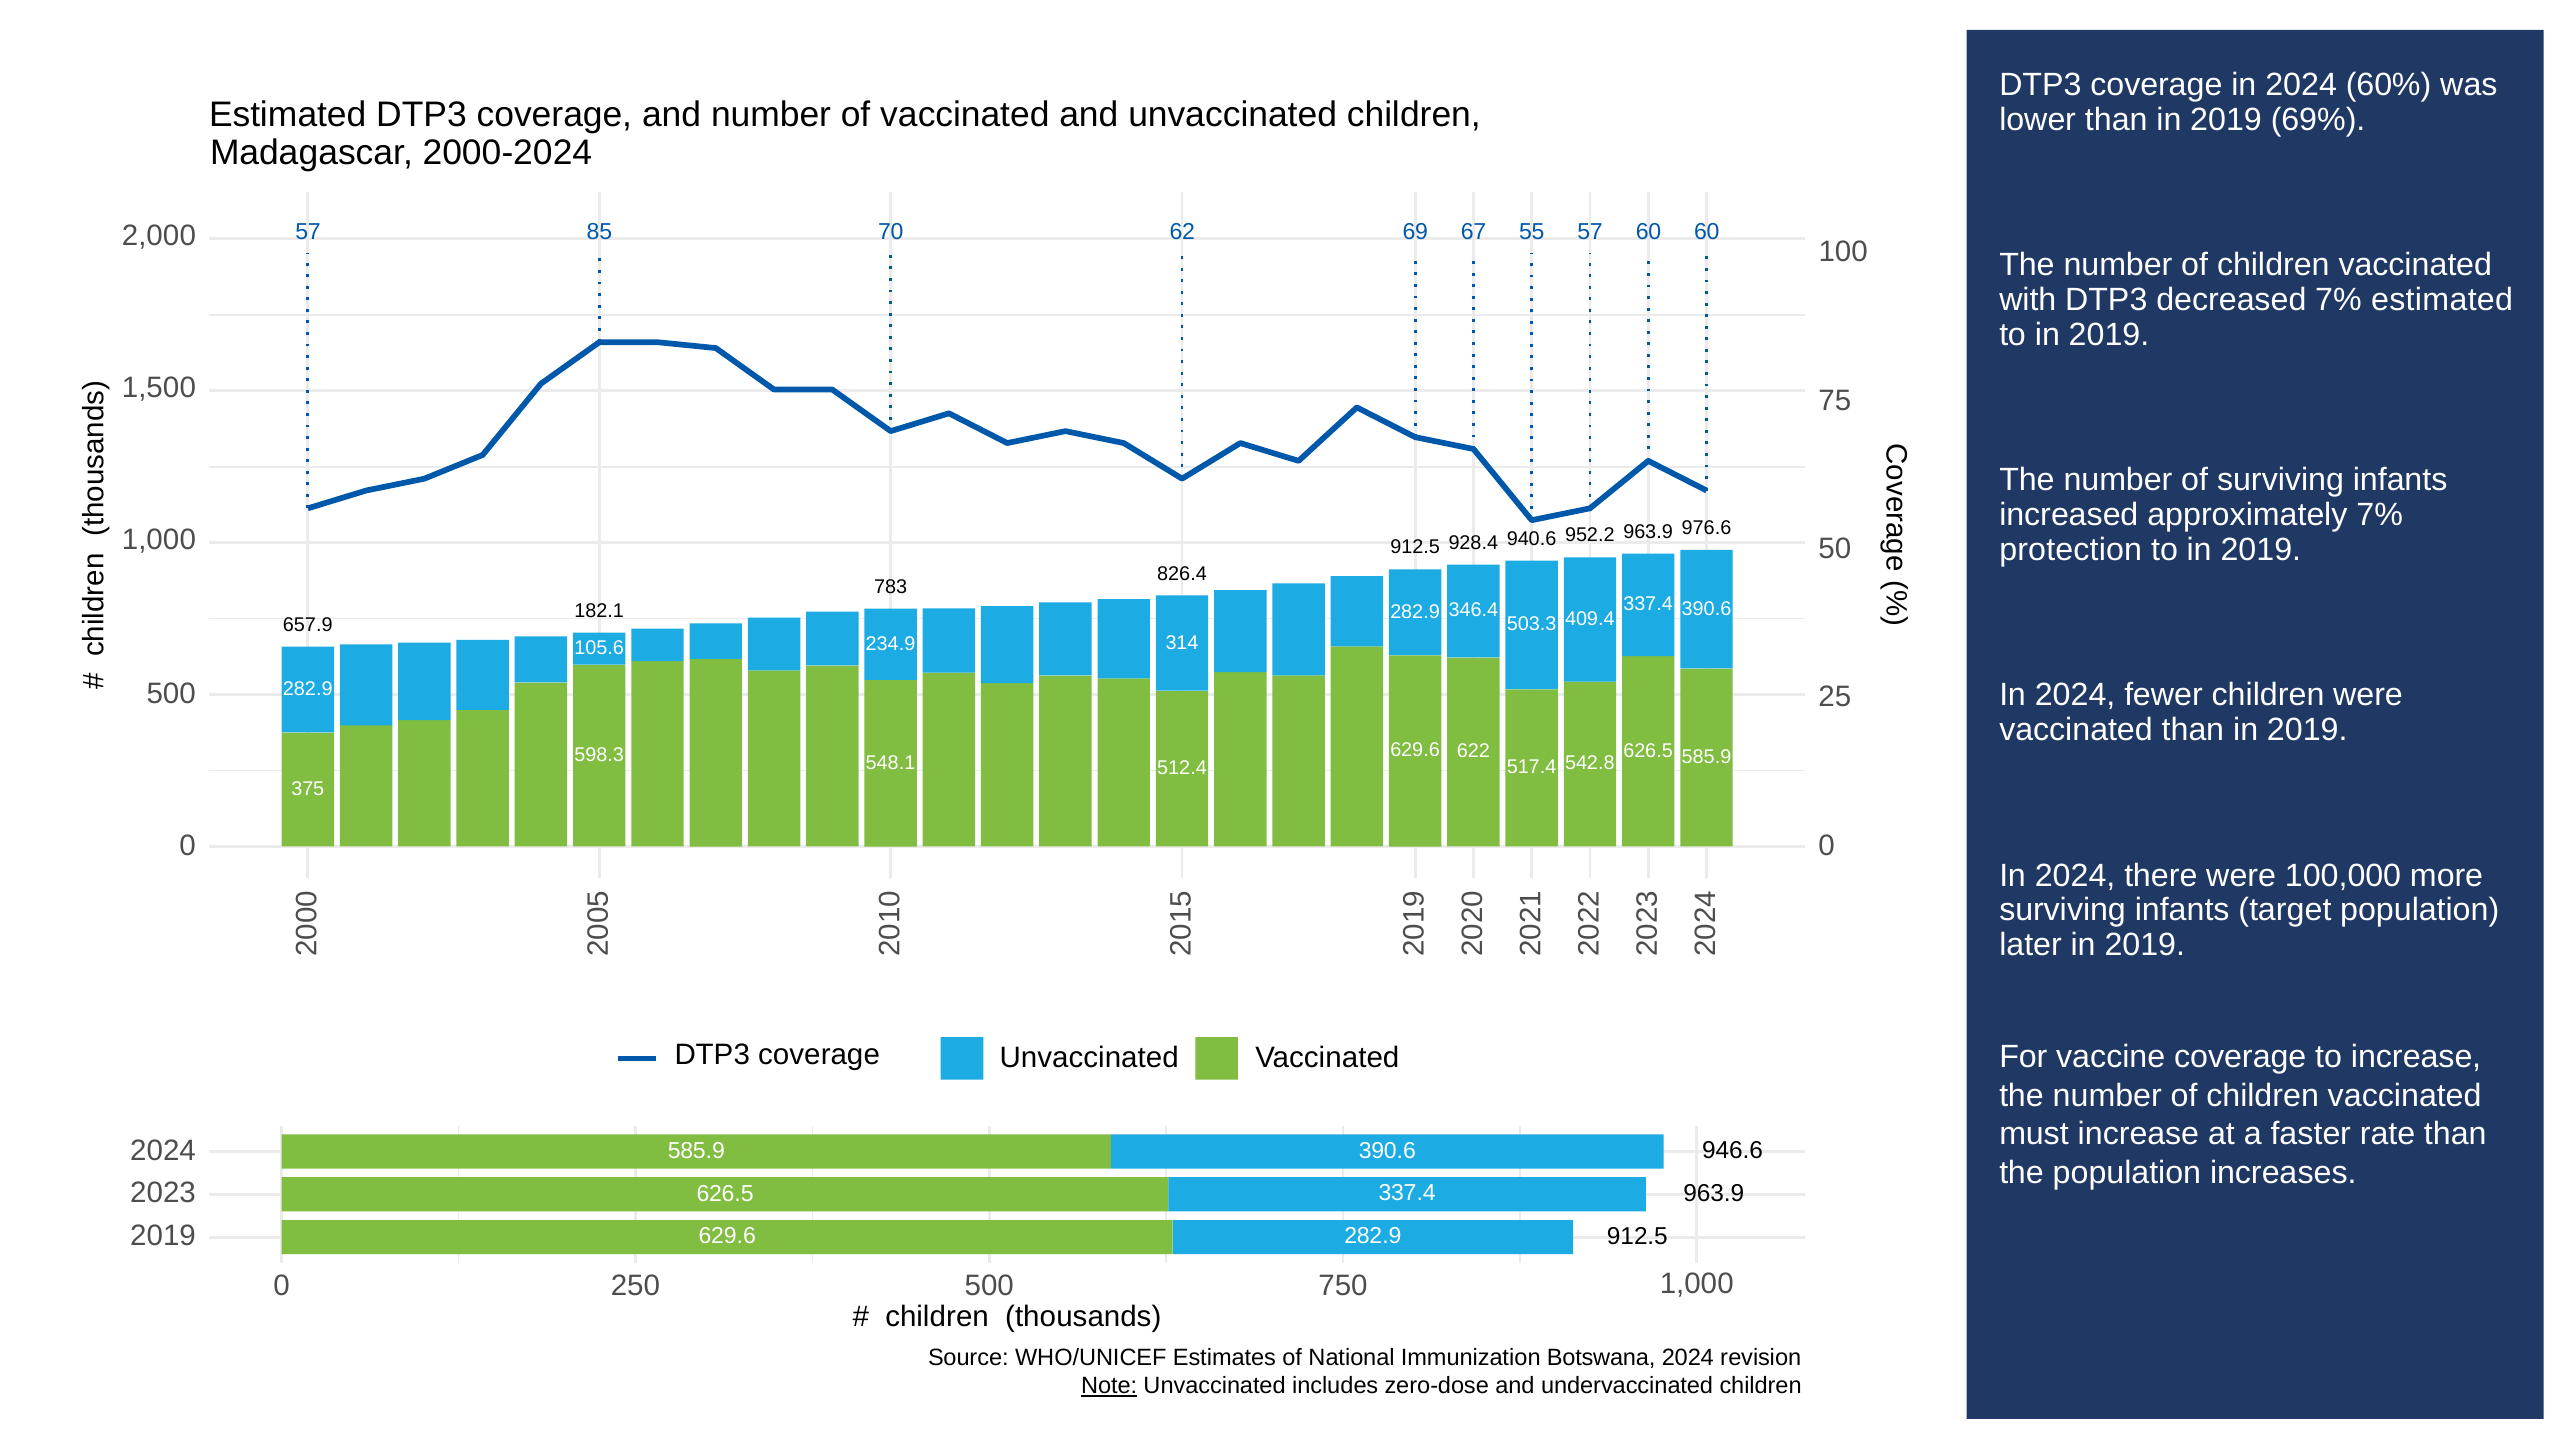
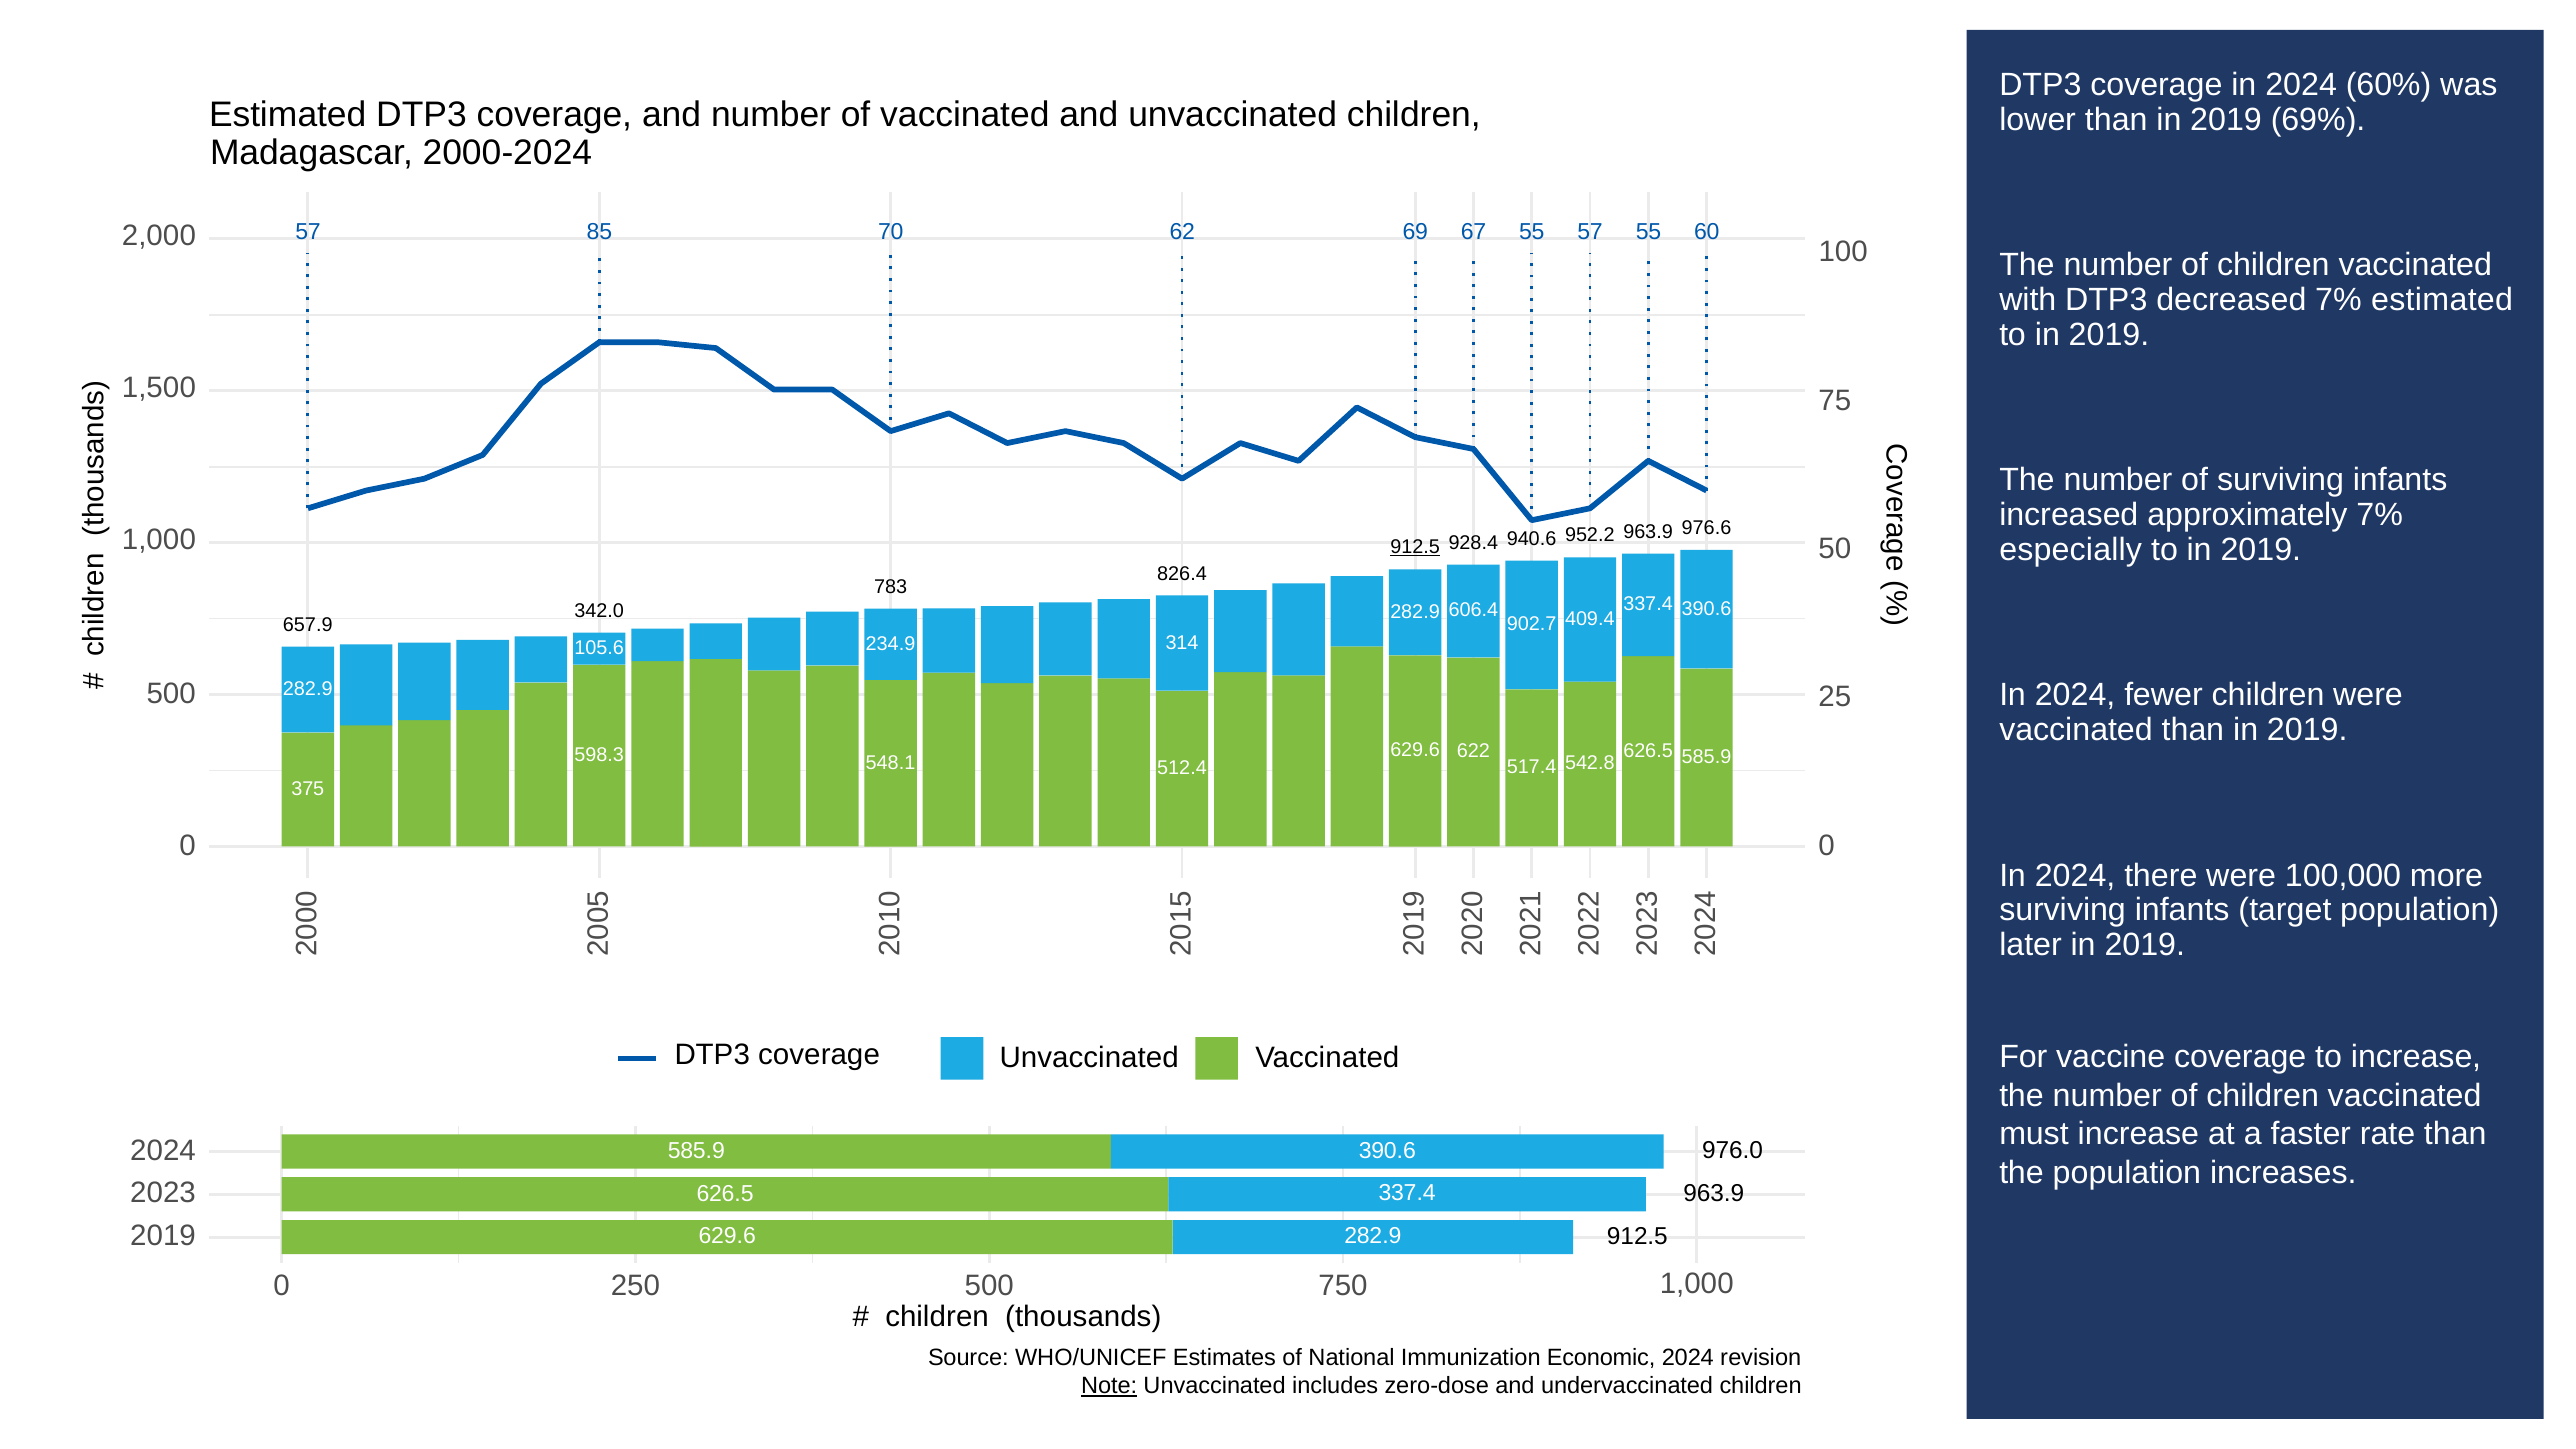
57 60: 60 -> 55
protection: protection -> especially
912.5 at (1415, 547) underline: none -> present
346.4: 346.4 -> 606.4
182.1: 182.1 -> 342.0
503.3: 503.3 -> 902.7
946.6: 946.6 -> 976.0
Botswana: Botswana -> Economic
